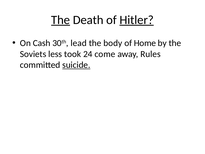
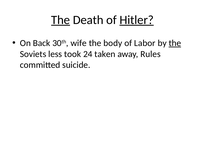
Cash: Cash -> Back
lead: lead -> wife
Home: Home -> Labor
the at (175, 43) underline: none -> present
come: come -> taken
suicide underline: present -> none
